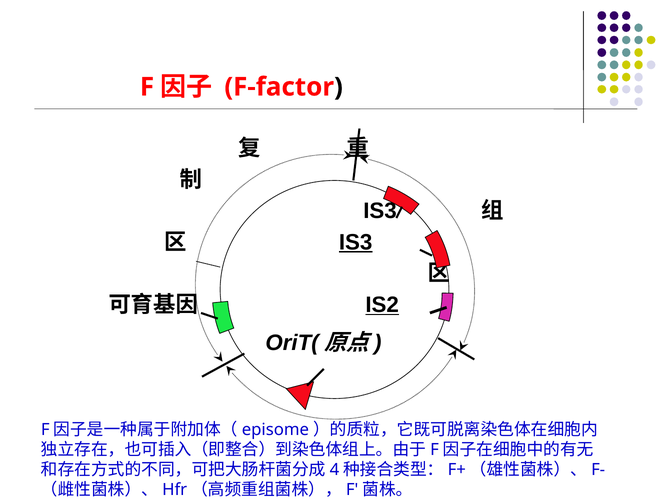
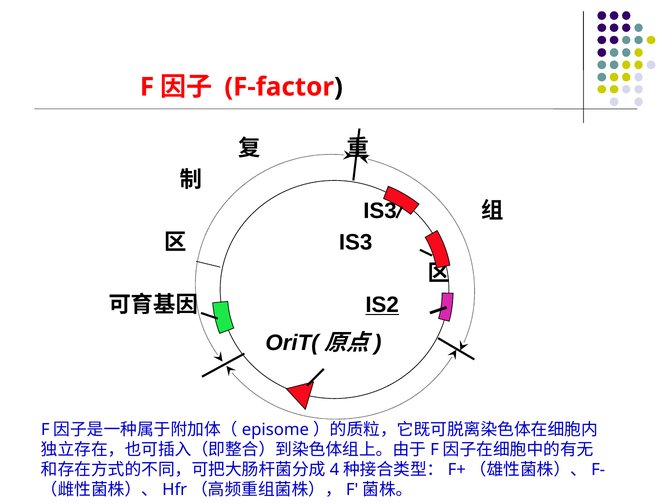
IS3 at (356, 242) underline: present -> none
